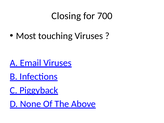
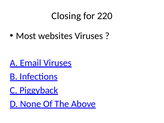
700: 700 -> 220
touching: touching -> websites
